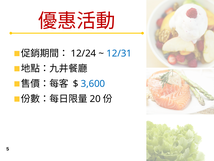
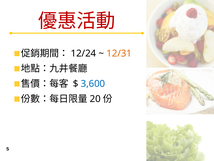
12/31 colour: blue -> orange
